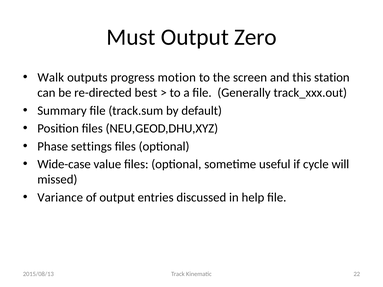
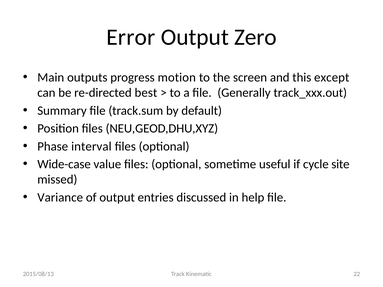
Must: Must -> Error
Walk: Walk -> Main
station: station -> except
settings: settings -> interval
will: will -> site
